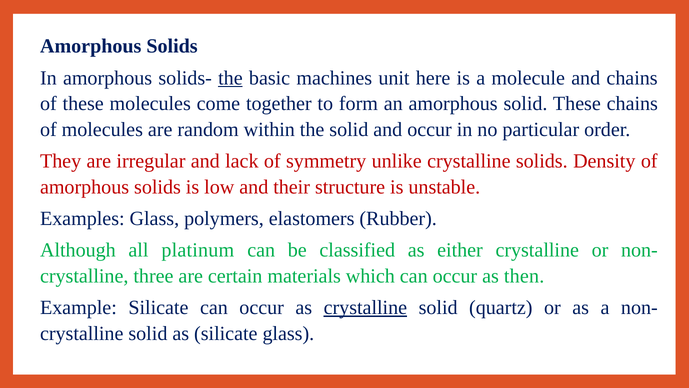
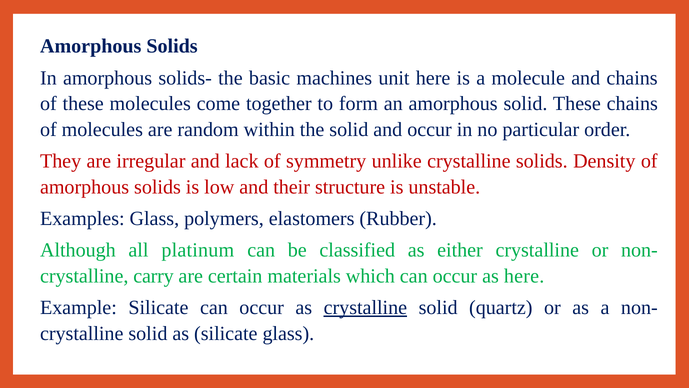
the at (230, 78) underline: present -> none
three: three -> carry
as then: then -> here
